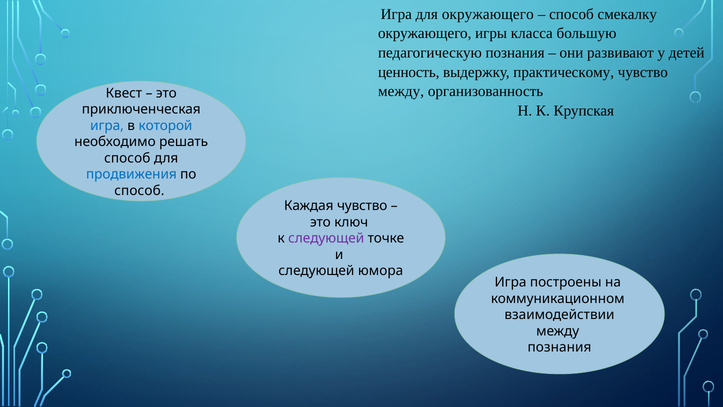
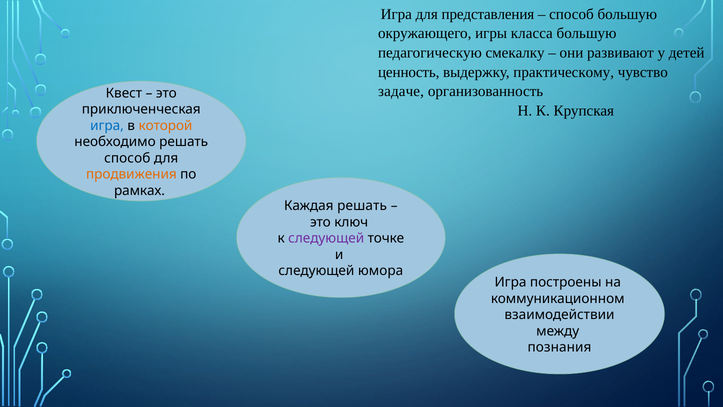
для окружающего: окружающего -> представления
способ смекалку: смекалку -> большую
педагогическую познания: познания -> смекалку
между at (401, 91): между -> задаче
которой colour: blue -> orange
продвижения colour: blue -> orange
способ at (139, 191): способ -> рамках
Каждая чувство: чувство -> решать
